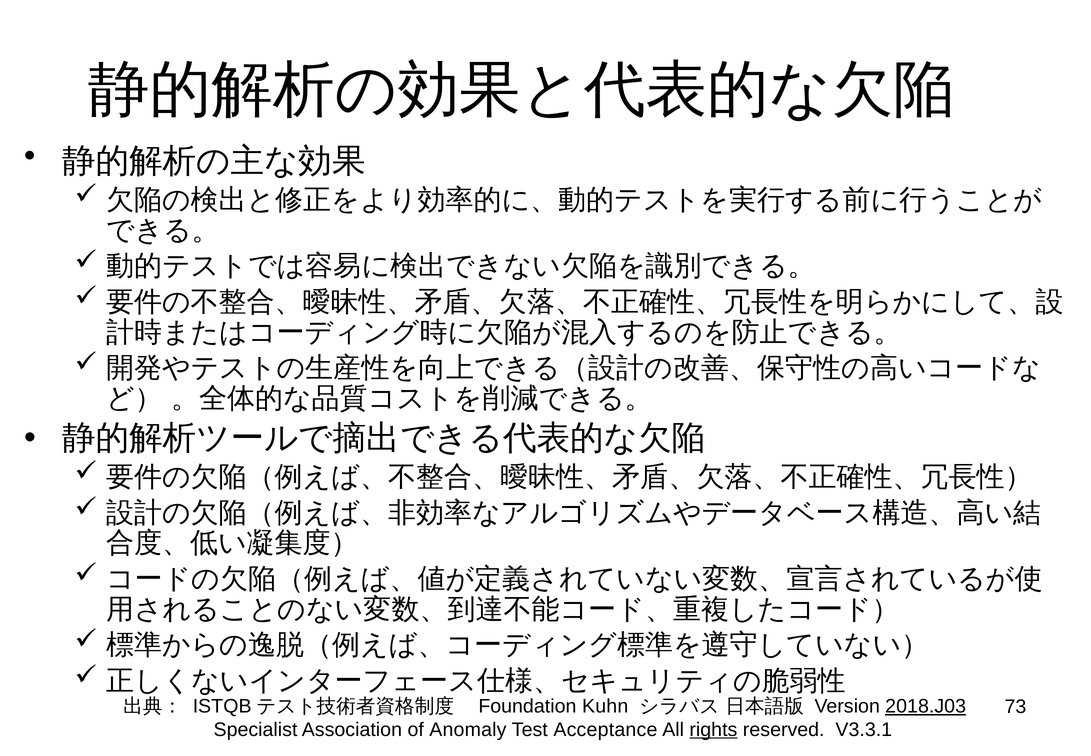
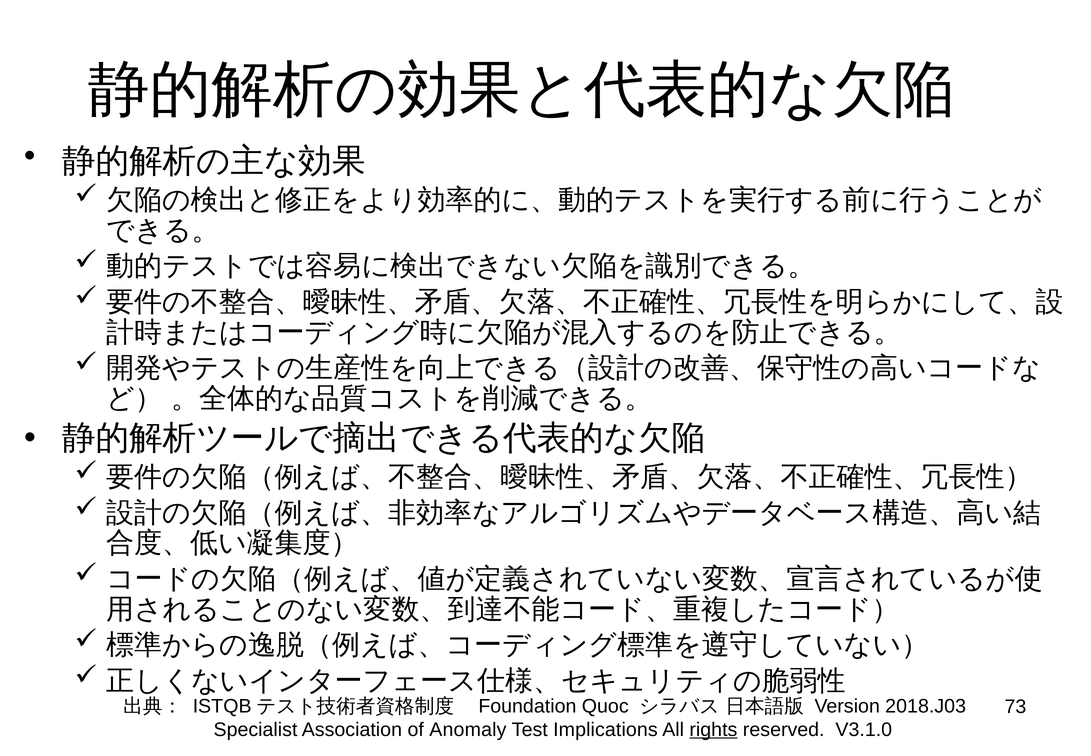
Kuhn: Kuhn -> Quoc
2018.J03 underline: present -> none
Acceptance: Acceptance -> Implications
V3.3.1: V3.3.1 -> V3.1.0
